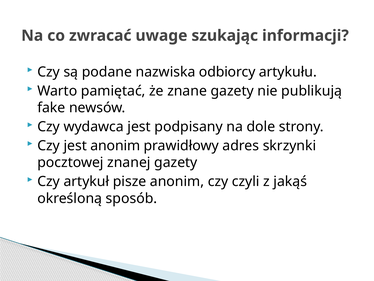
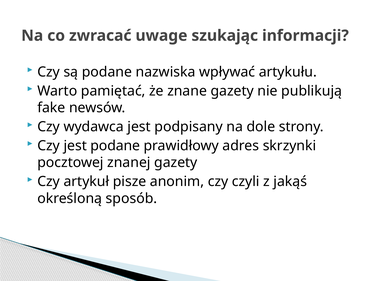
odbiorcy: odbiorcy -> wpływać
jest anonim: anonim -> podane
